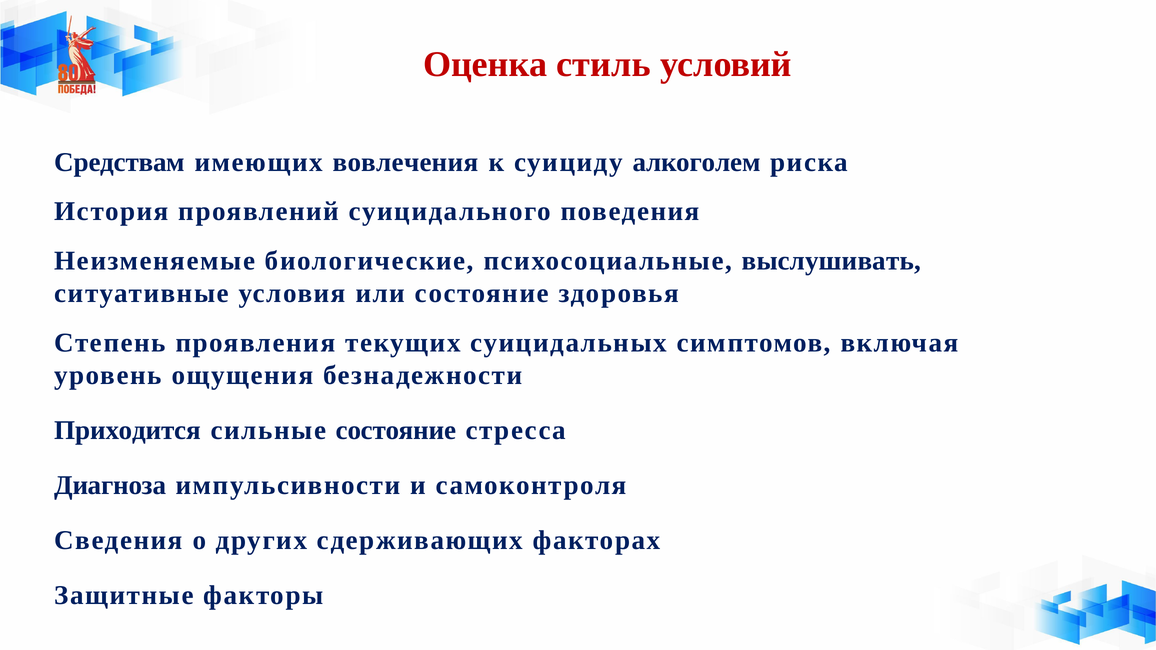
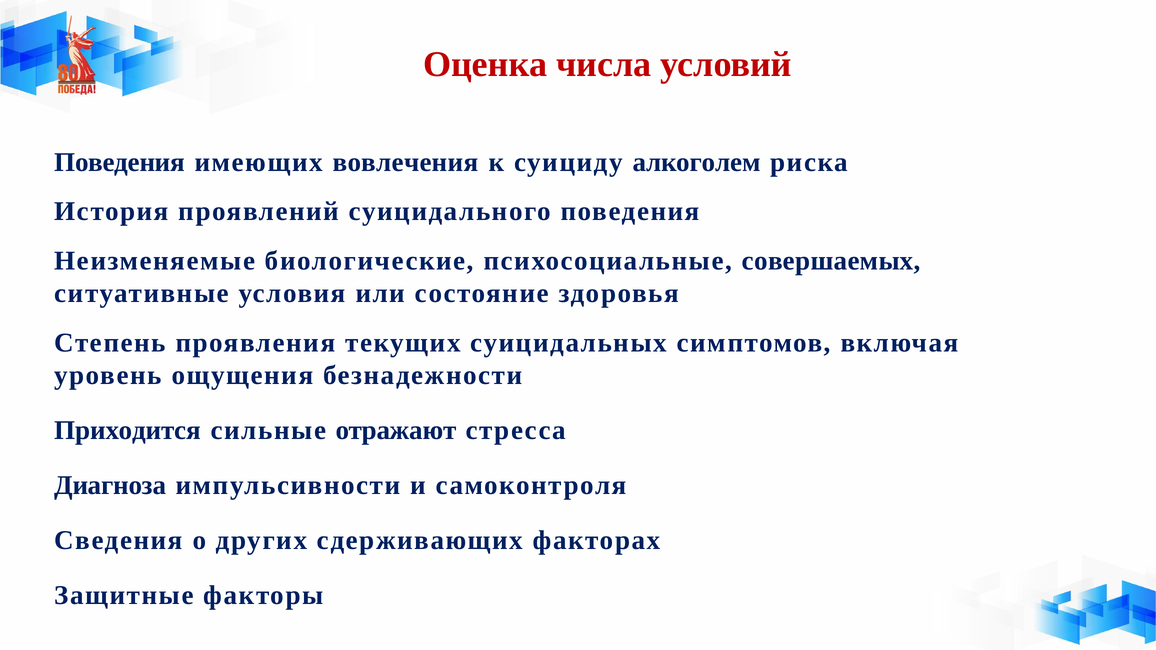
стиль: стиль -> числа
Средствам at (120, 162): Средствам -> Поведения
выслушивать: выслушивать -> совершаемых
сильные состояние: состояние -> отражают
